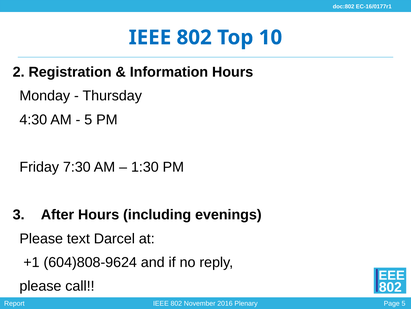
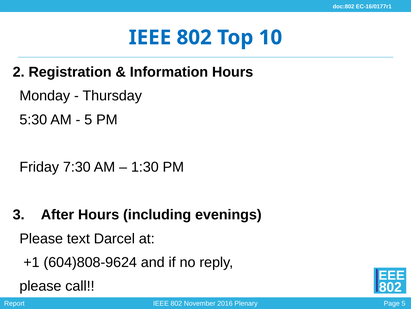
4:30: 4:30 -> 5:30
